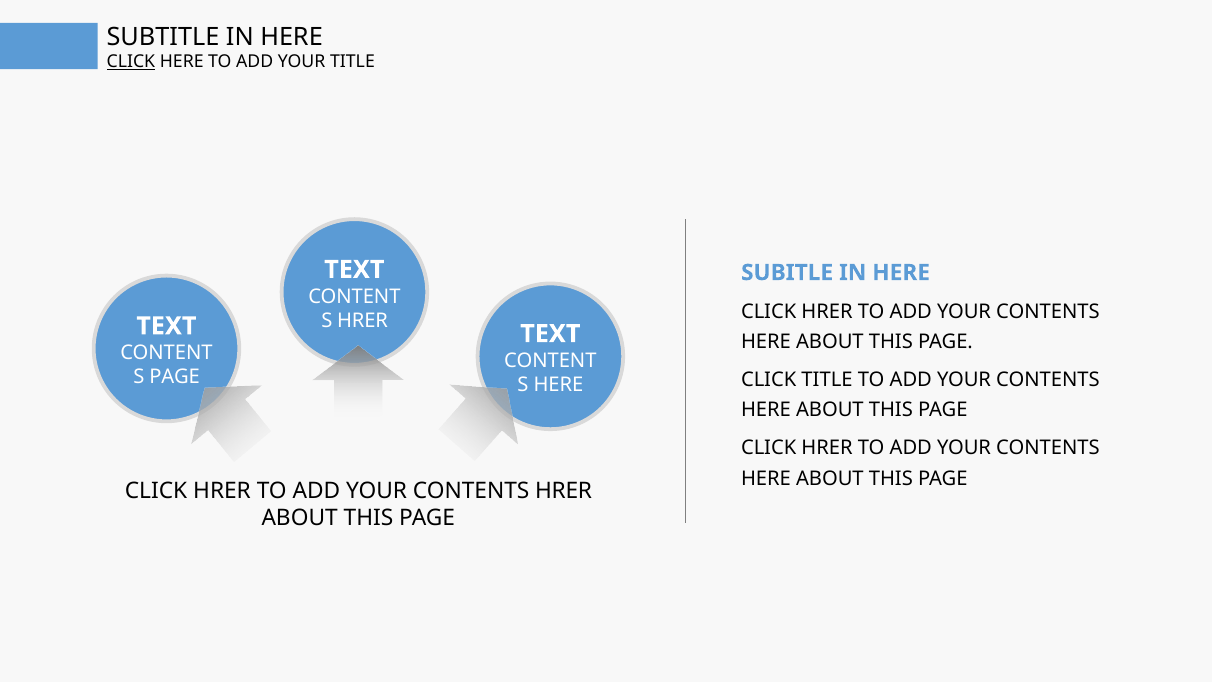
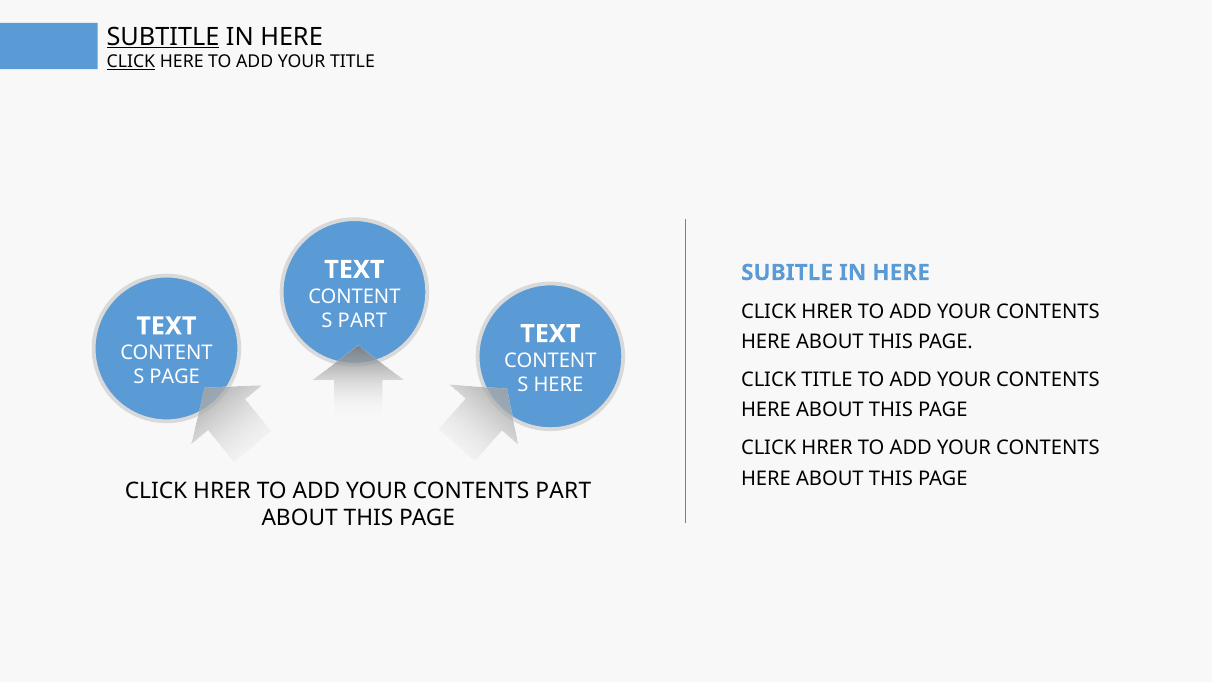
SUBTITLE underline: none -> present
HRER at (363, 321): HRER -> PART
CONTENTS HRER: HRER -> PART
